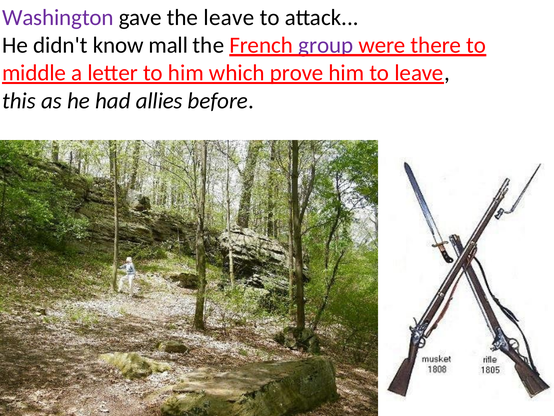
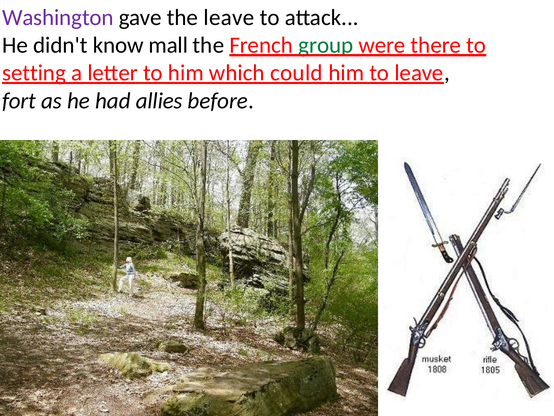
group colour: purple -> green
middle: middle -> setting
prove: prove -> could
this: this -> fort
